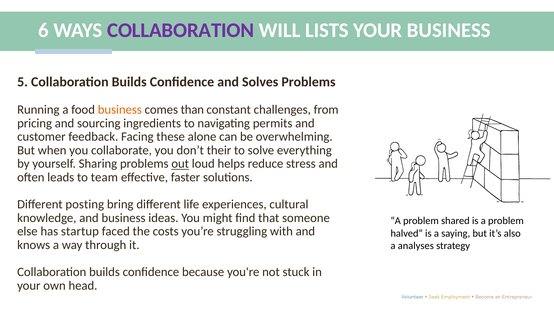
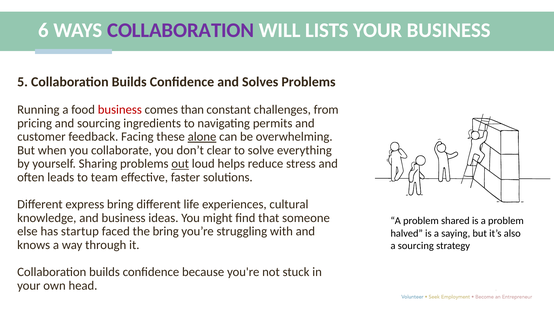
business at (120, 110) colour: orange -> red
alone underline: none -> present
their: their -> clear
posting: posting -> express
the costs: costs -> bring
a analyses: analyses -> sourcing
